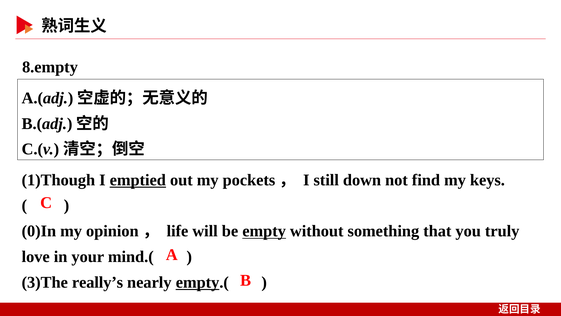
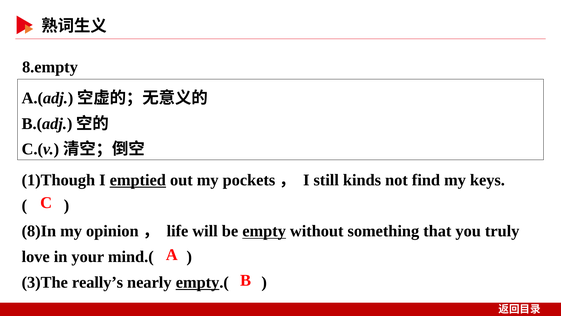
down: down -> kinds
0)In: 0)In -> 8)In
